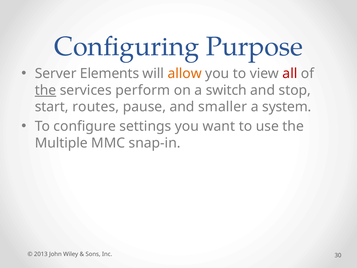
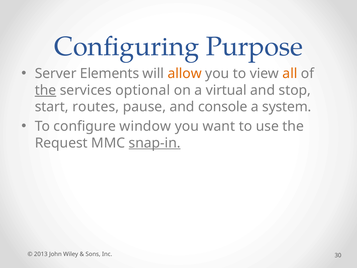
all colour: red -> orange
perform: perform -> optional
switch: switch -> virtual
smaller: smaller -> console
settings: settings -> window
Multiple: Multiple -> Request
snap-in underline: none -> present
